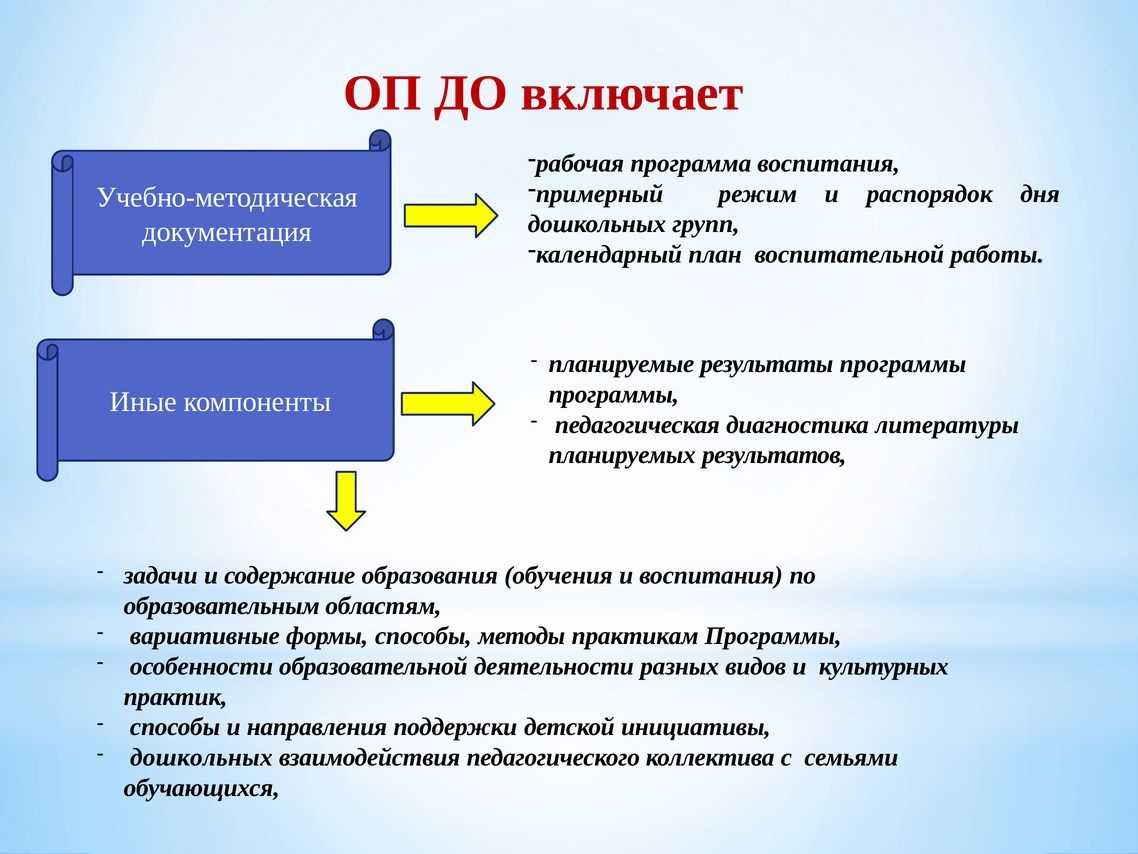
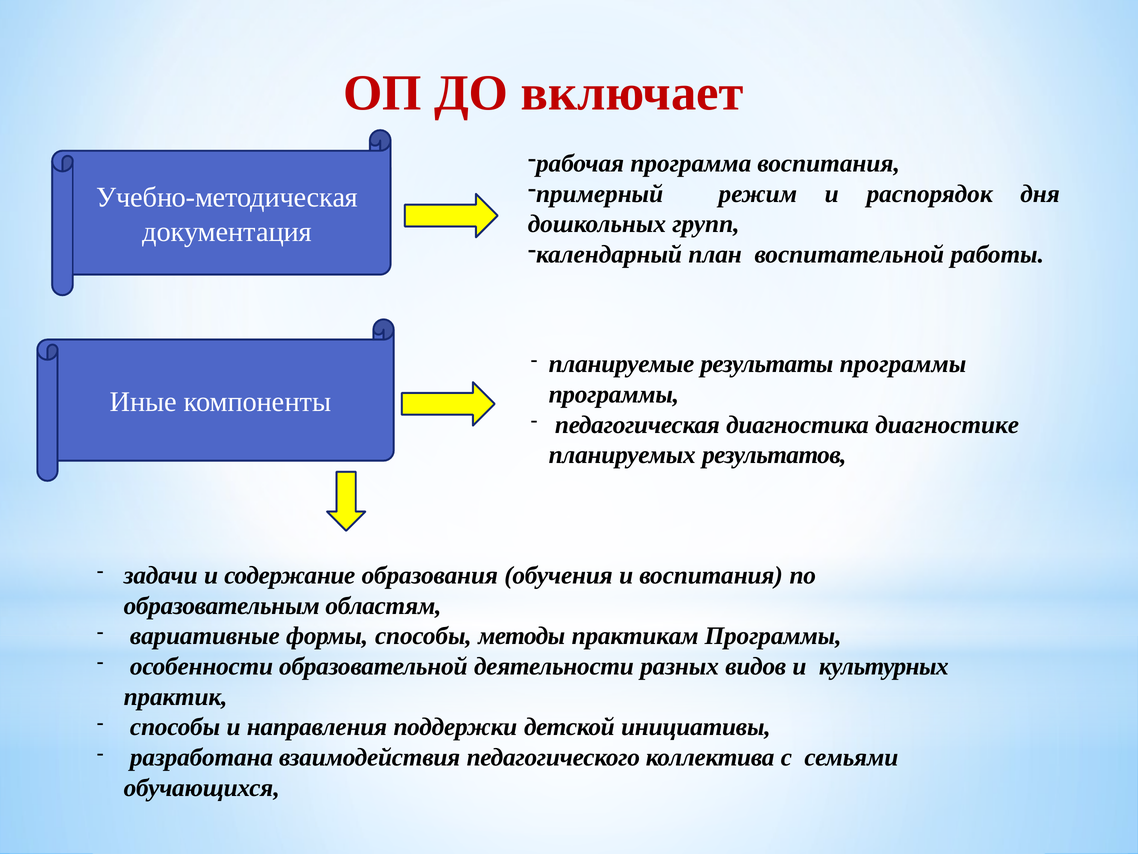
литературы: литературы -> диагностике
дошкольных at (201, 757): дошкольных -> разработана
